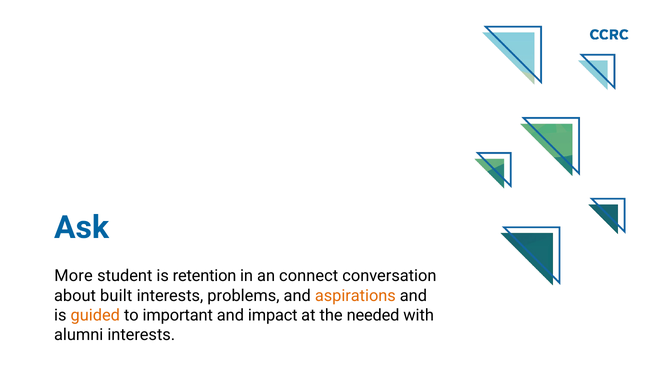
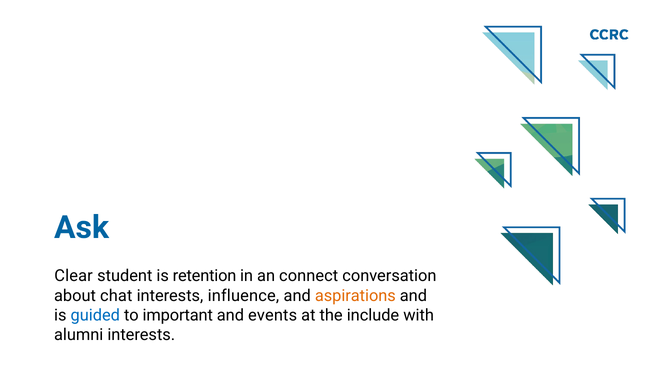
More: More -> Clear
built: built -> chat
problems: problems -> influence
guided colour: orange -> blue
impact: impact -> events
needed: needed -> include
